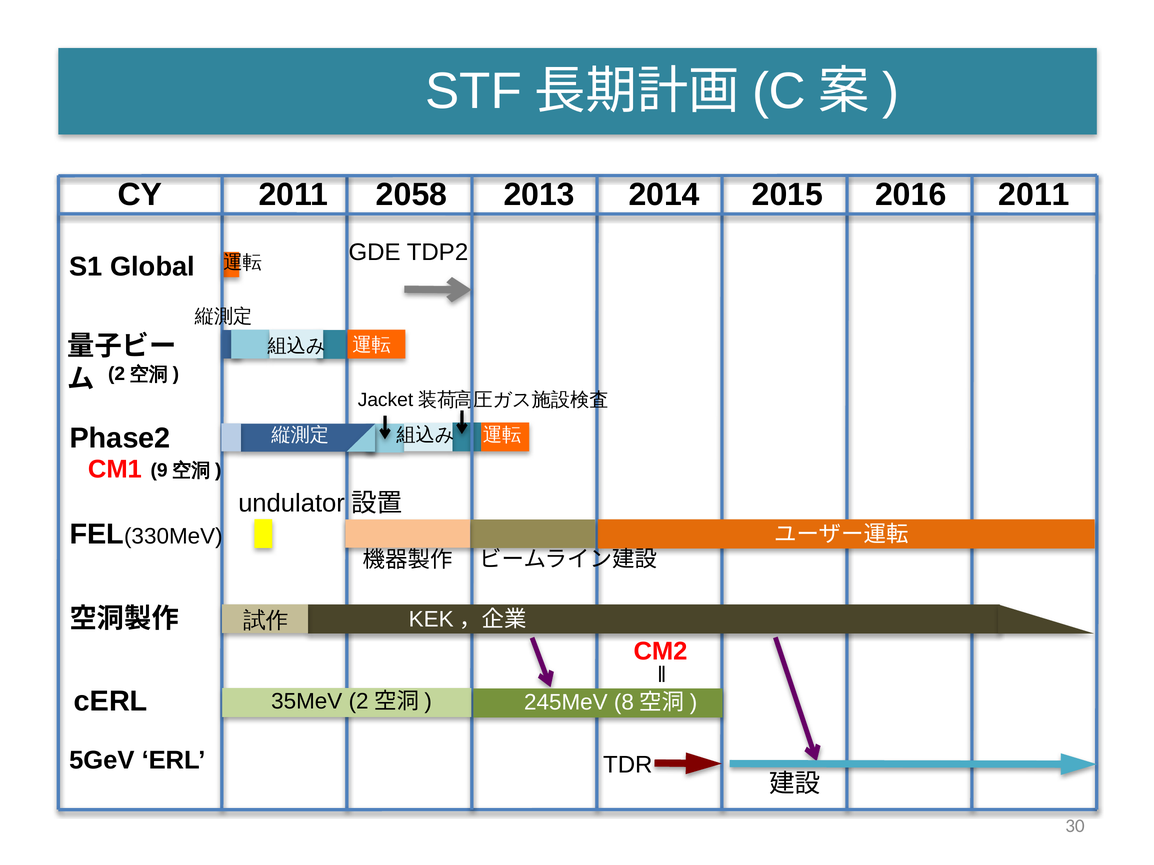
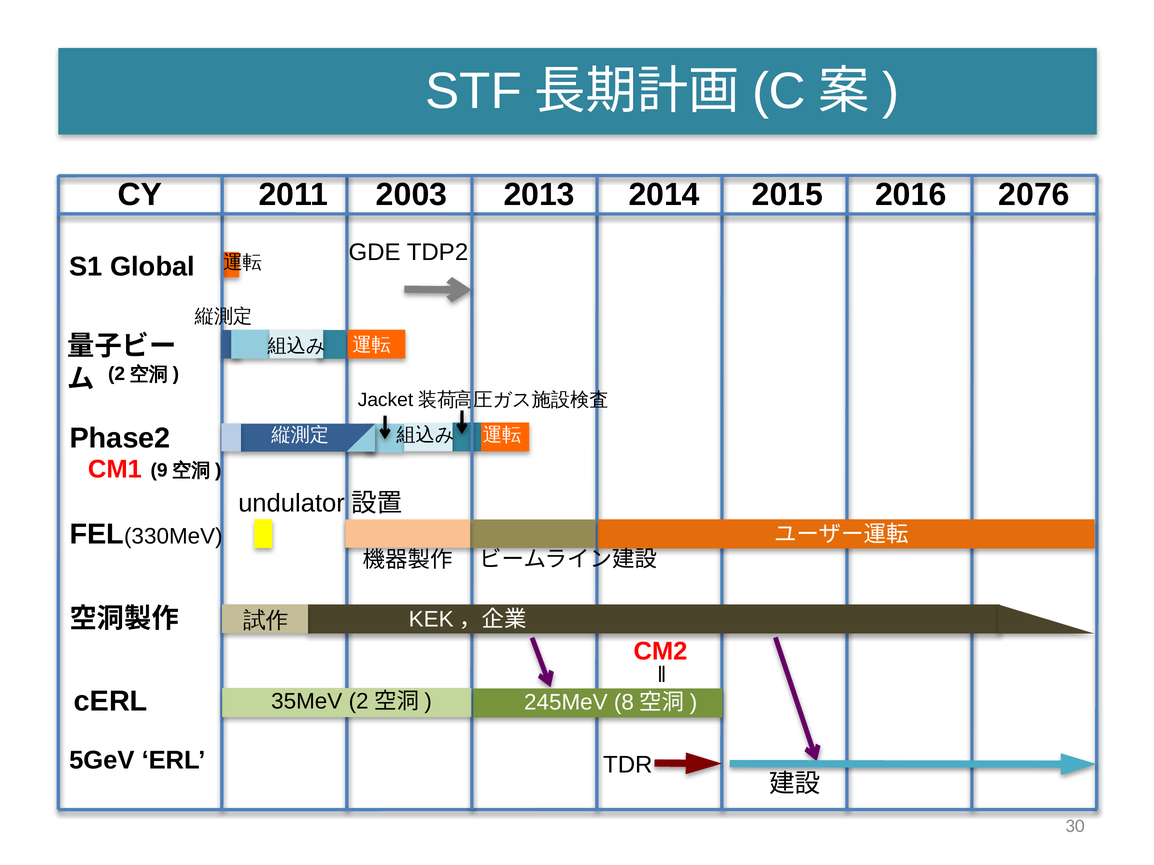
2058: 2058 -> 2003
2011 at (1034, 195): 2011 -> 2076
